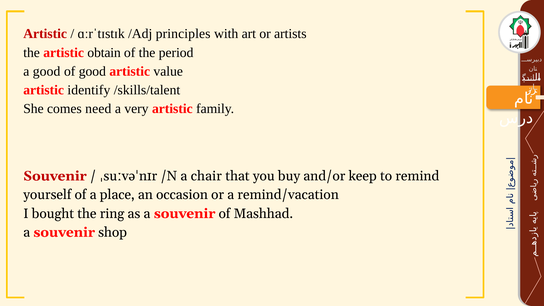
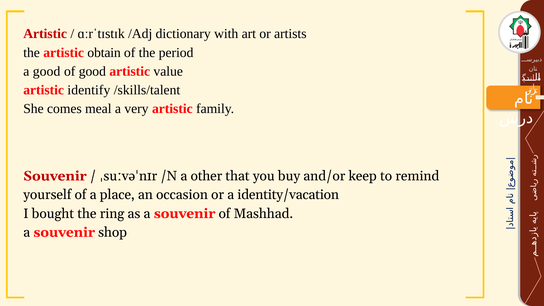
principles: principles -> dictionary
need: need -> meal
chair: chair -> other
remind/vacation: remind/vacation -> identity/vacation
